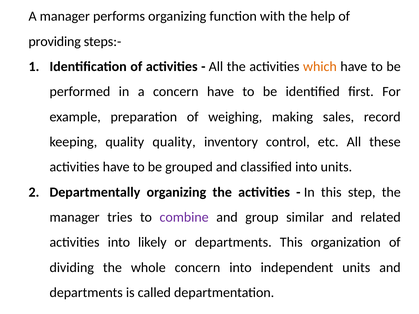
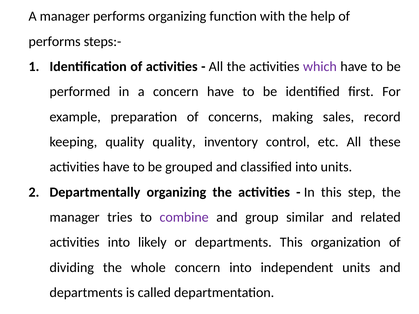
providing at (55, 41): providing -> performs
which colour: orange -> purple
weighing: weighing -> concerns
